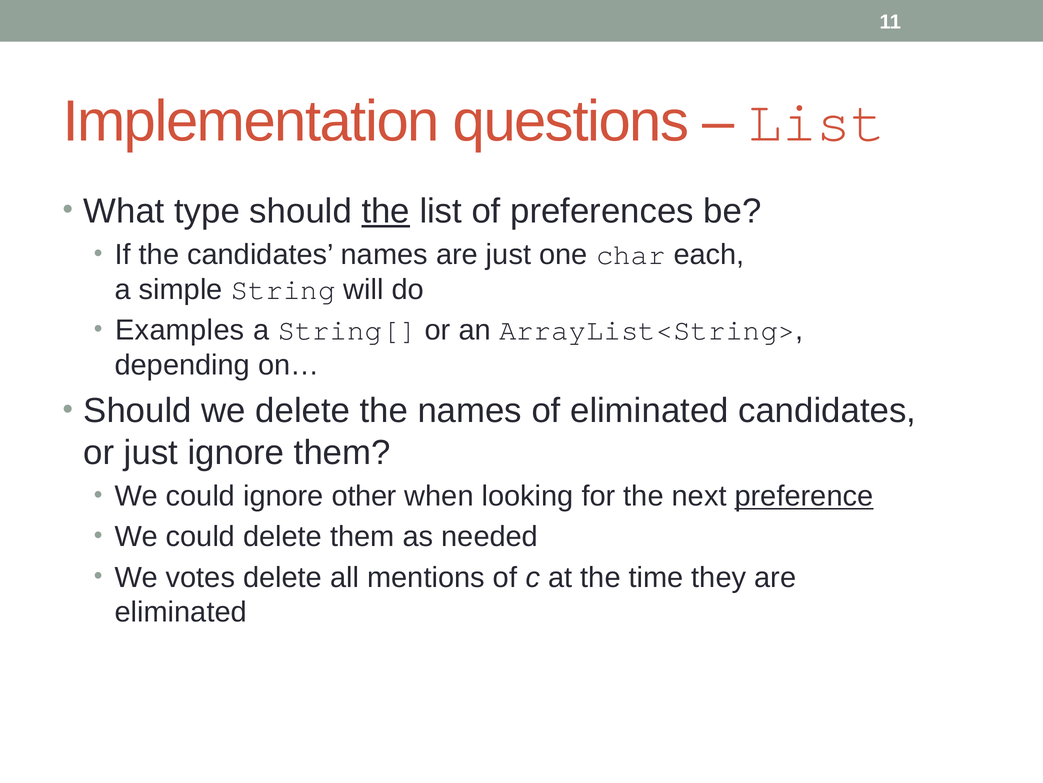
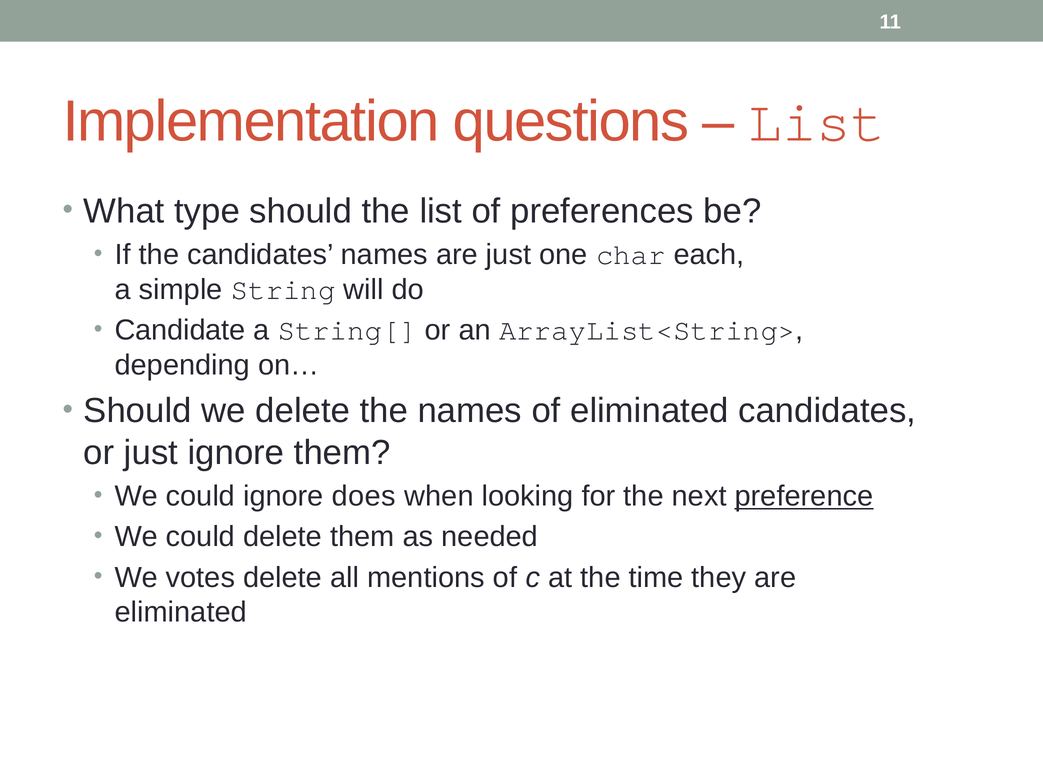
the at (386, 211) underline: present -> none
Examples: Examples -> Candidate
other: other -> does
